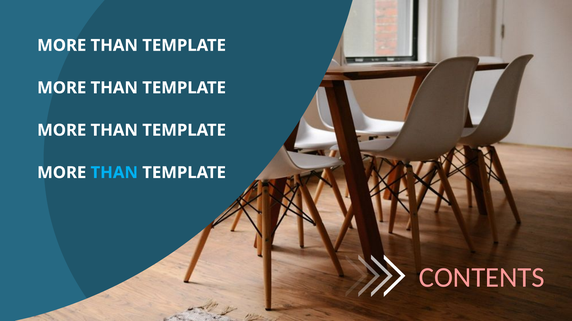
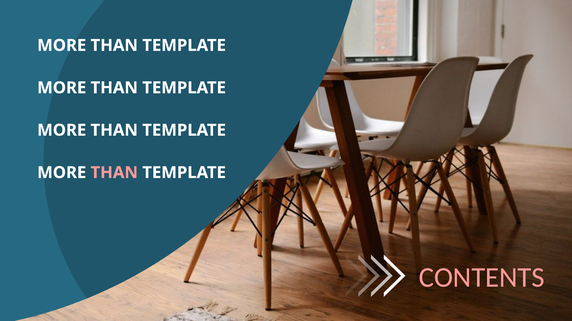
THAN at (114, 173) colour: light blue -> pink
